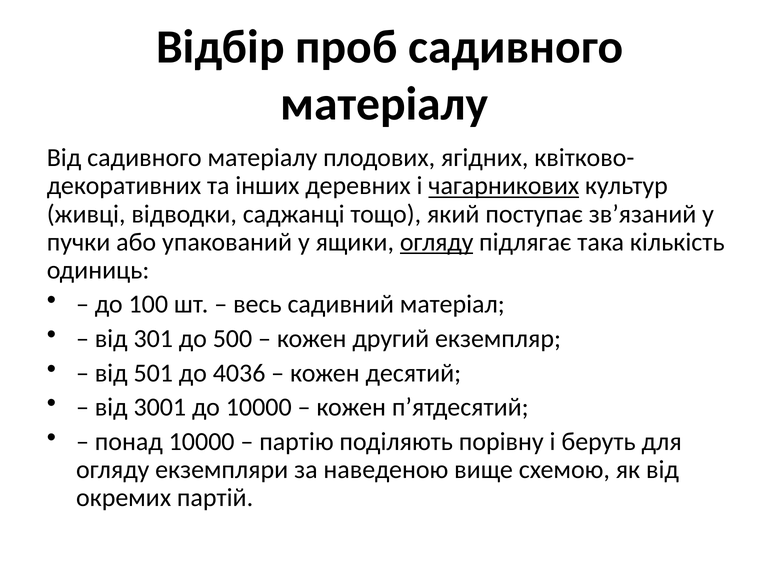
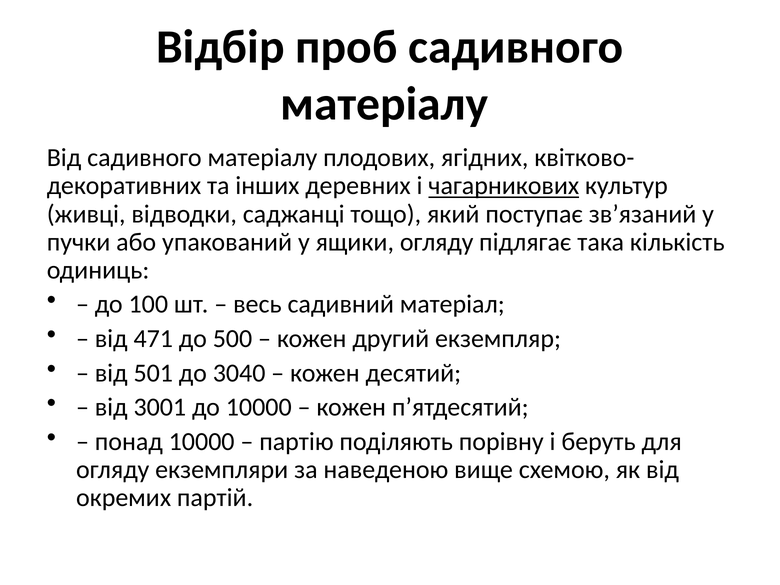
огляду at (437, 242) underline: present -> none
301: 301 -> 471
4036: 4036 -> 3040
